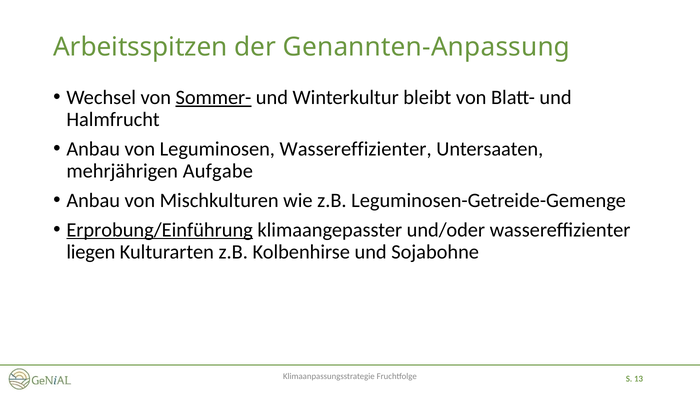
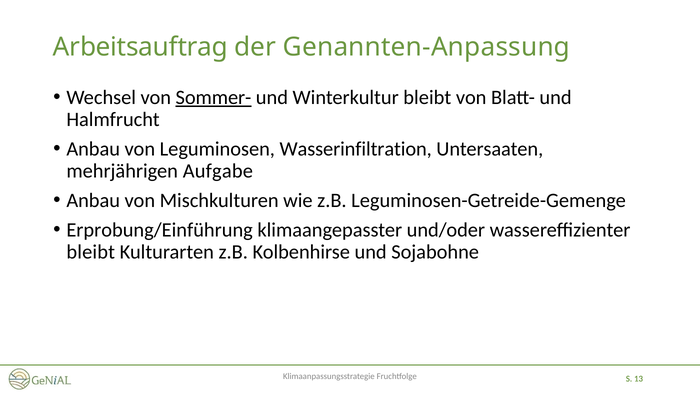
Arbeitsspitzen: Arbeitsspitzen -> Arbeitsauftrag
Leguminosen Wassereffizienter: Wassereffizienter -> Wasserinfiltration
Erprobung/Einführung underline: present -> none
liegen at (91, 252): liegen -> bleibt
